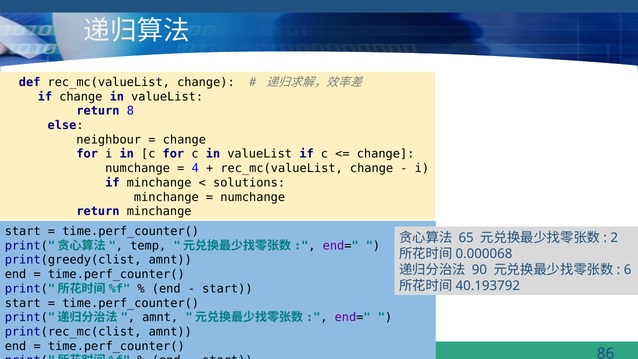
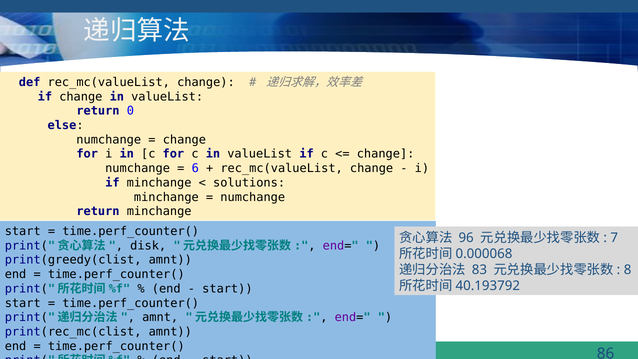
8: 8 -> 0
neighbour at (109, 140): neighbour -> numchange
4: 4 -> 6
65: 65 -> 96
2: 2 -> 7
temp: temp -> disk
90: 90 -> 83
6: 6 -> 8
